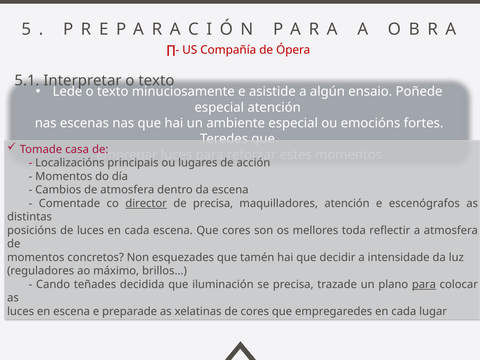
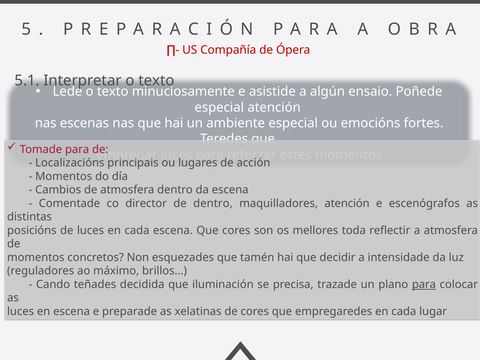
Tomade casa: casa -> para
director underline: present -> none
de precisa: precisa -> dentro
